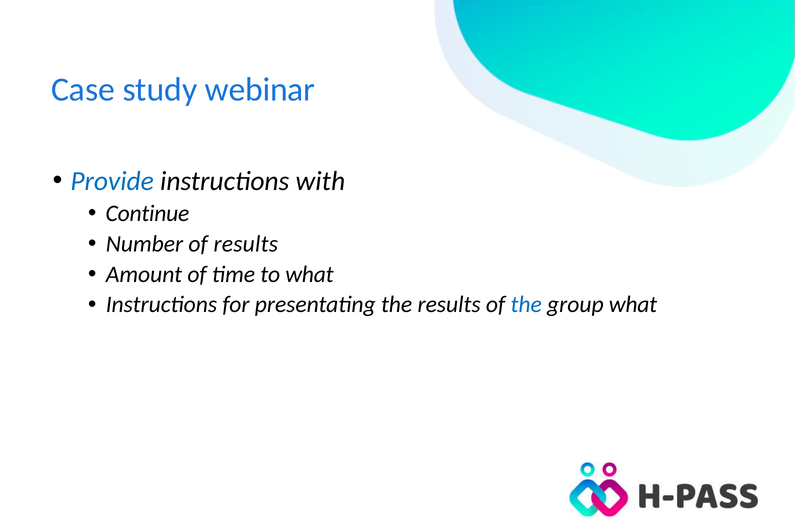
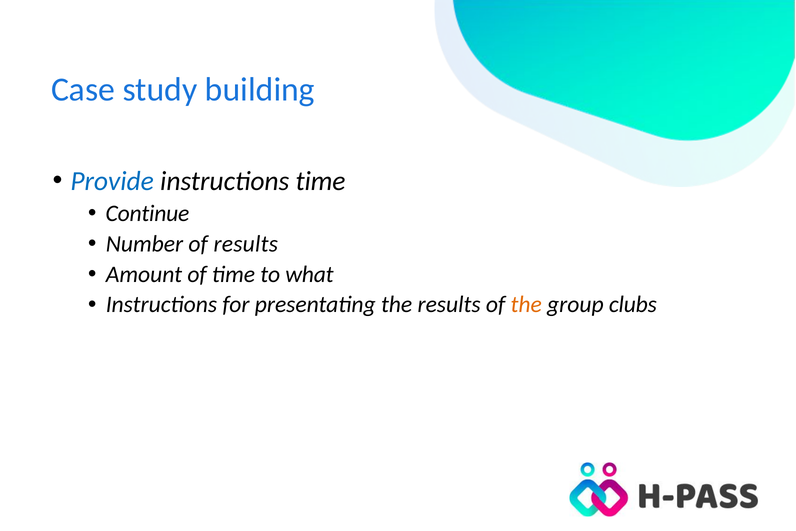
webinar: webinar -> building
instructions with: with -> time
the at (526, 304) colour: blue -> orange
group what: what -> clubs
